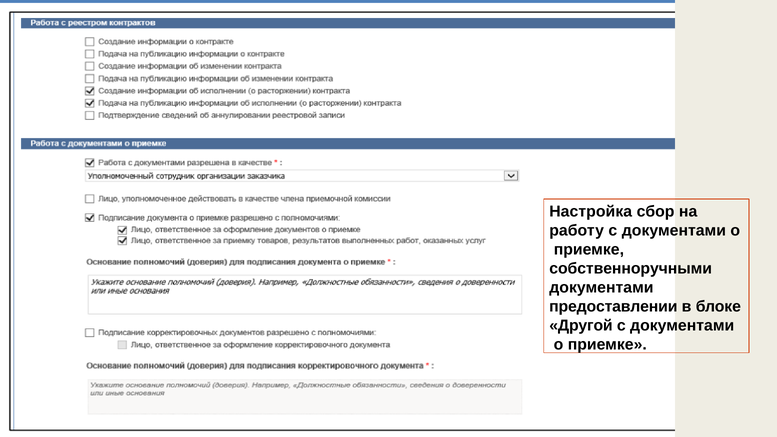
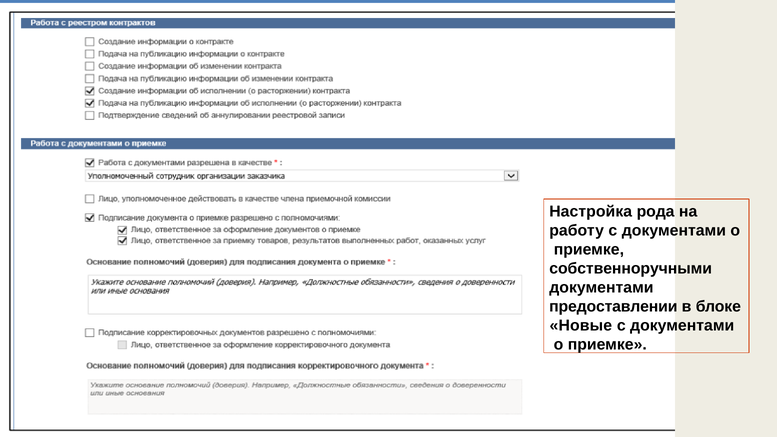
сбор: сбор -> рода
Другой: Другой -> Новые
